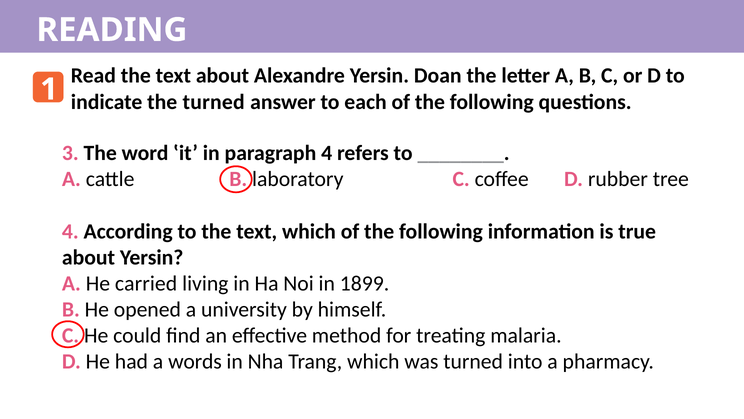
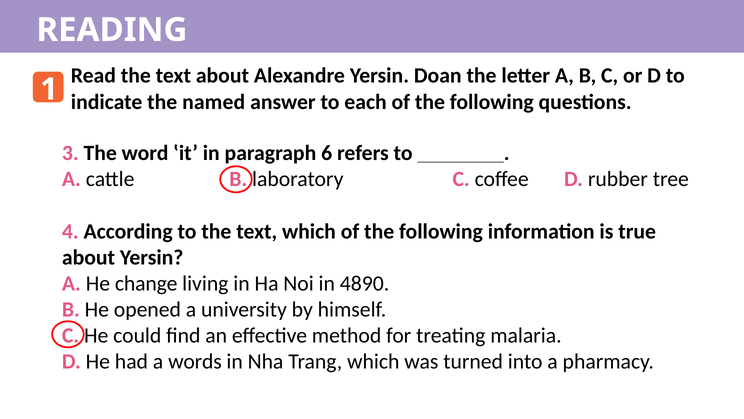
the turned: turned -> named
paragraph 4: 4 -> 6
carried: carried -> change
1899: 1899 -> 4890
